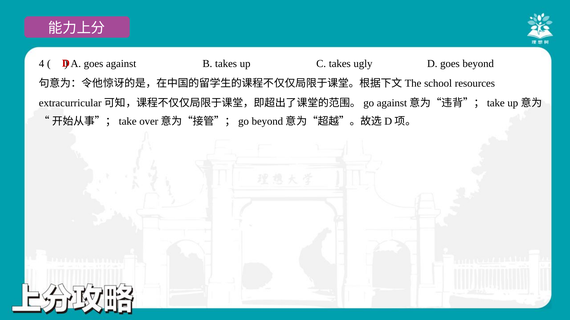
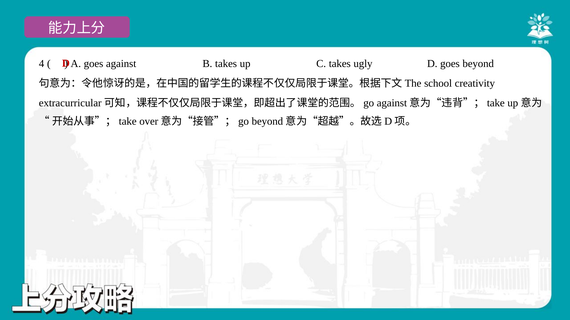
resources: resources -> creativity
